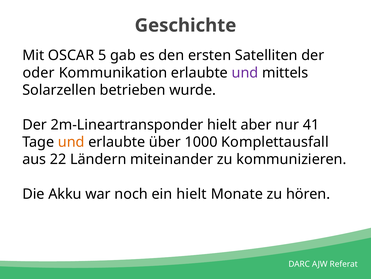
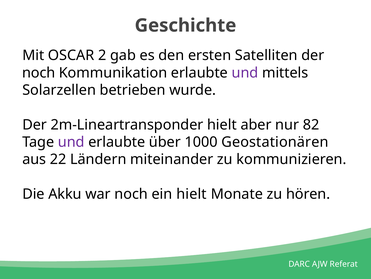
5: 5 -> 2
oder at (39, 73): oder -> noch
41: 41 -> 82
und at (71, 142) colour: orange -> purple
Komplettausfall: Komplettausfall -> Geostationären
